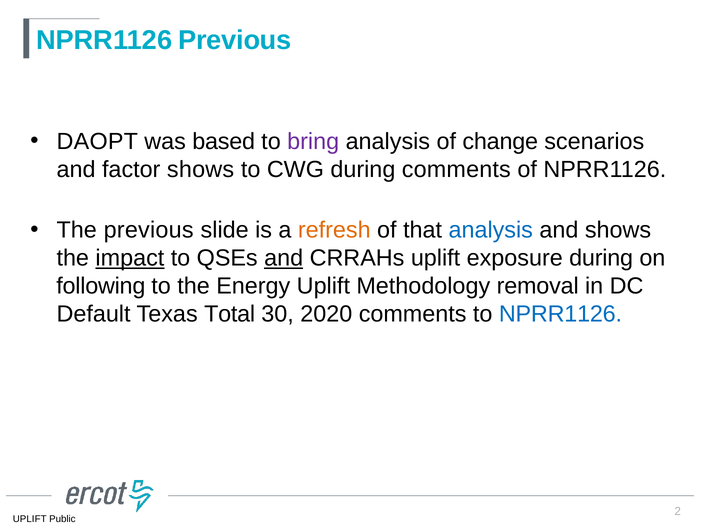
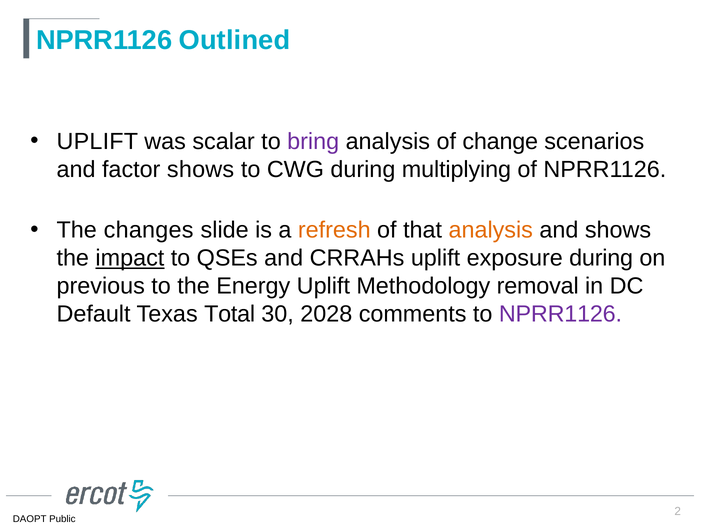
NPRR1126 Previous: Previous -> Outlined
DAOPT at (97, 142): DAOPT -> UPLIFT
based: based -> scalar
during comments: comments -> multiplying
The previous: previous -> changes
analysis at (491, 231) colour: blue -> orange
and at (284, 259) underline: present -> none
following: following -> previous
2020: 2020 -> 2028
NPRR1126 at (560, 315) colour: blue -> purple
UPLIFT at (30, 520): UPLIFT -> DAOPT
